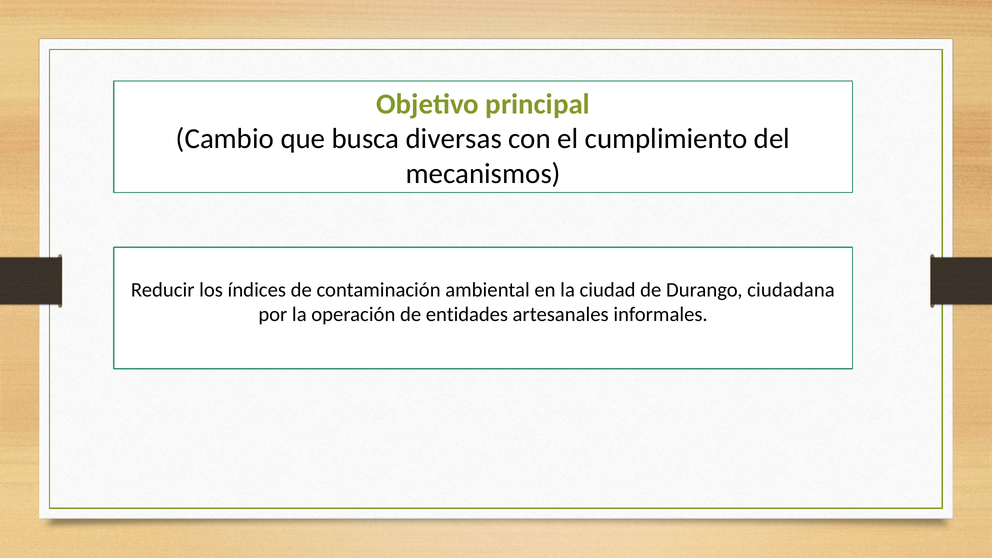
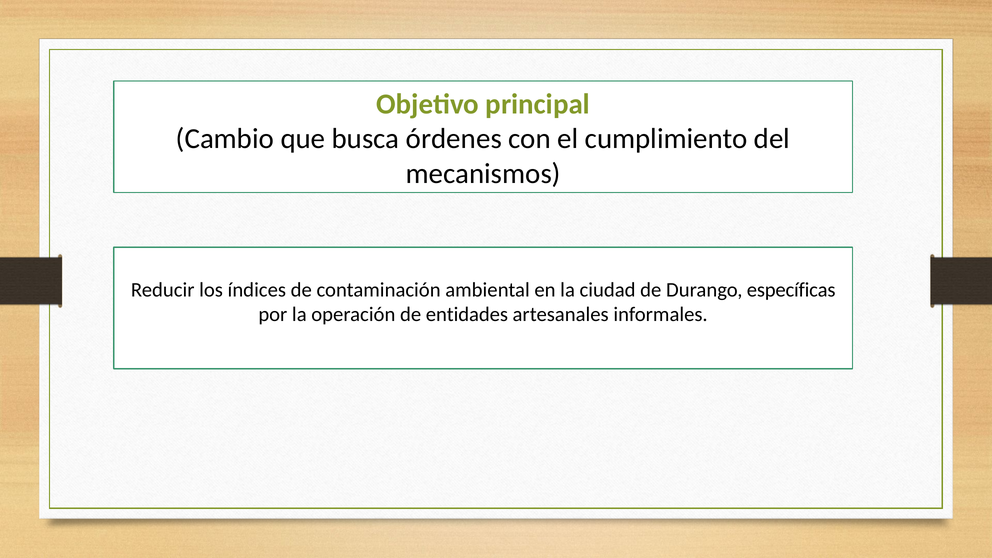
diversas: diversas -> órdenes
ciudadana: ciudadana -> específicas
